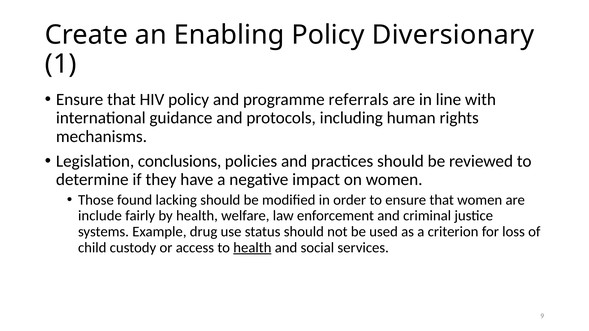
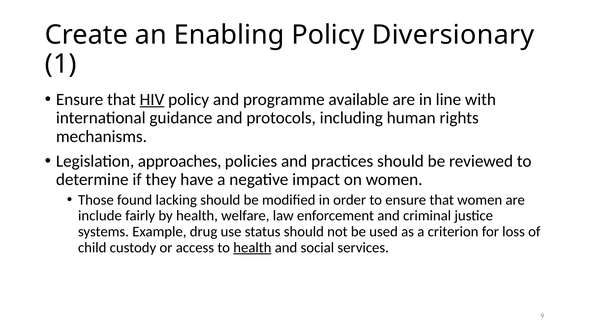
HIV underline: none -> present
referrals: referrals -> available
conclusions: conclusions -> approaches
